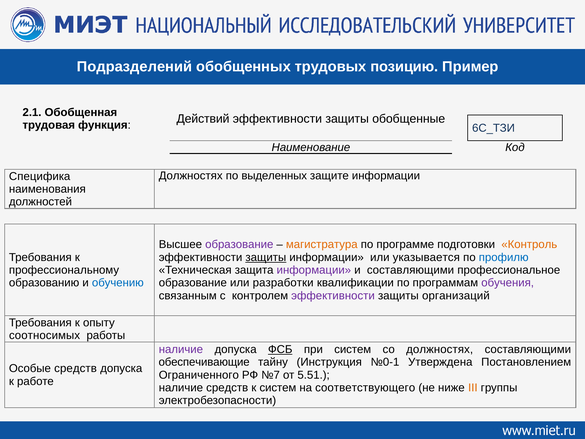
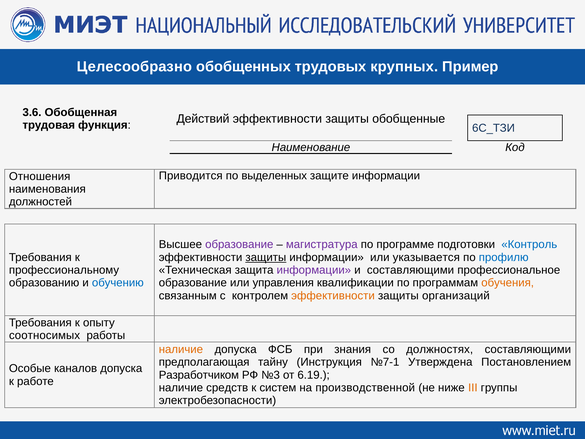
Подразделений: Подразделений -> Целесообразно
позицию: позицию -> крупных
2.1: 2.1 -> 3.6
Должностях at (191, 176): Должностях -> Приводится
Специфика: Специфика -> Отношения
магистратура colour: orange -> purple
Контроль colour: orange -> blue
разработки: разработки -> управления
обучения colour: purple -> orange
эффективности at (333, 296) colour: purple -> orange
наличие at (181, 349) colour: purple -> orange
ФСБ underline: present -> none
при систем: систем -> знания
обеспечивающие: обеспечивающие -> предполагающая
№0-1: №0-1 -> №7-1
Особые средств: средств -> каналов
Ограниченного: Ограниченного -> Разработчиком
№7: №7 -> №3
5.51: 5.51 -> 6.19
соответствующего: соответствующего -> производственной
